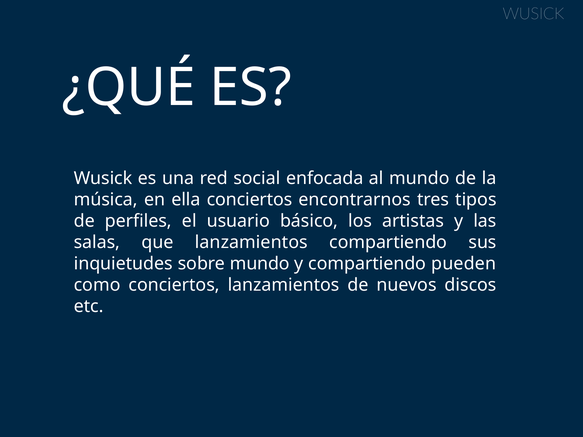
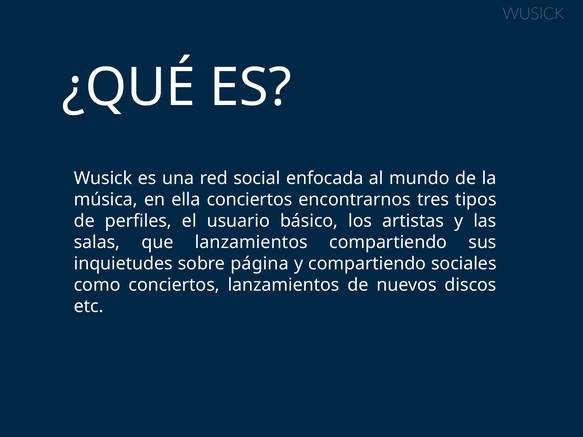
sobre mundo: mundo -> página
pueden: pueden -> sociales
